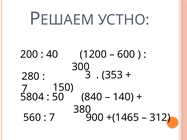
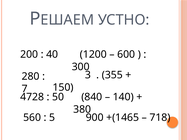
353: 353 -> 355
5804: 5804 -> 4728
7 at (52, 118): 7 -> 5
312: 312 -> 718
